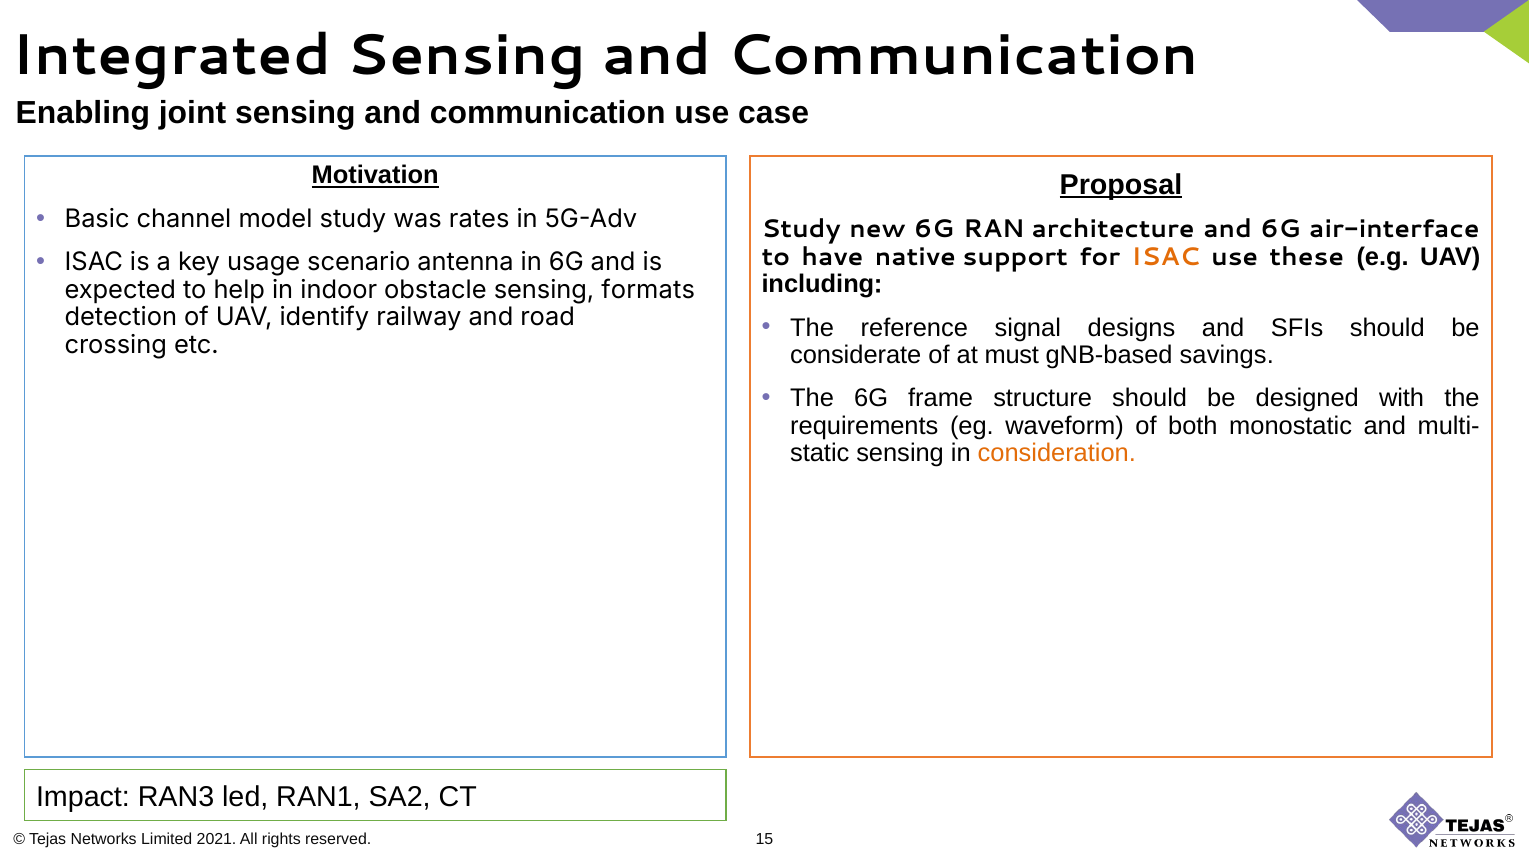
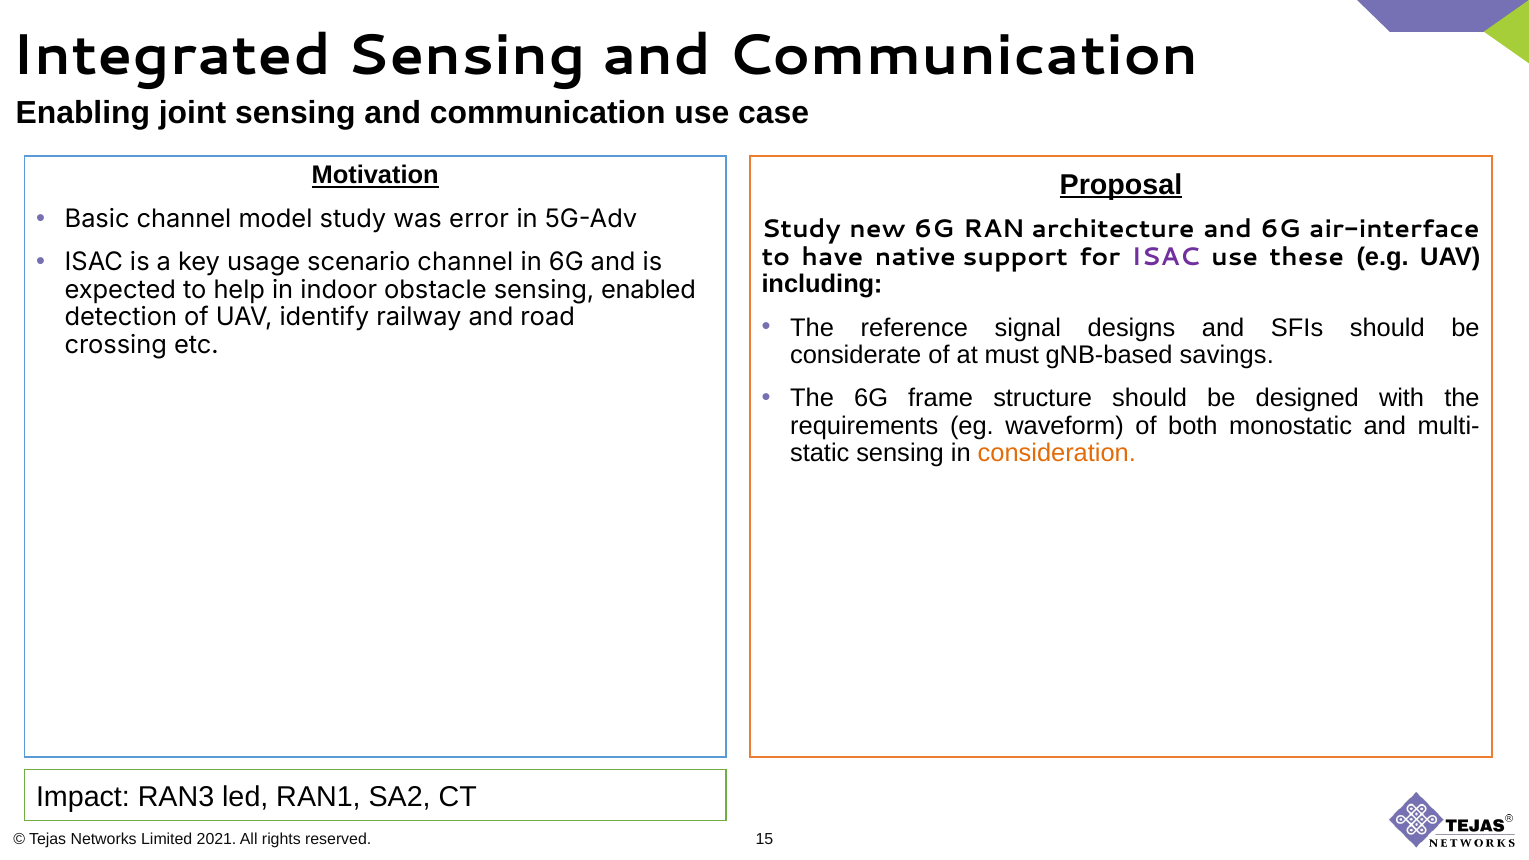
rates: rates -> error
ISAC at (1166, 257) colour: orange -> purple
scenario antenna: antenna -> channel
formats: formats -> enabled
